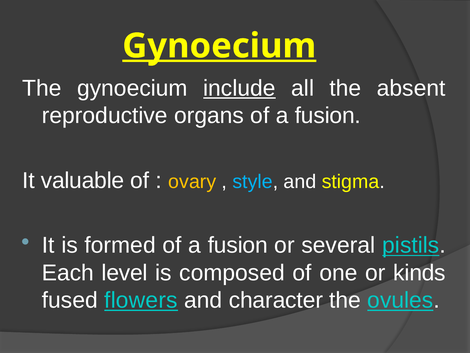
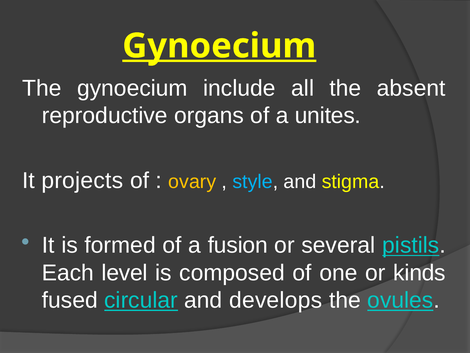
include underline: present -> none
organs of a fusion: fusion -> unites
valuable: valuable -> projects
flowers: flowers -> circular
character: character -> develops
